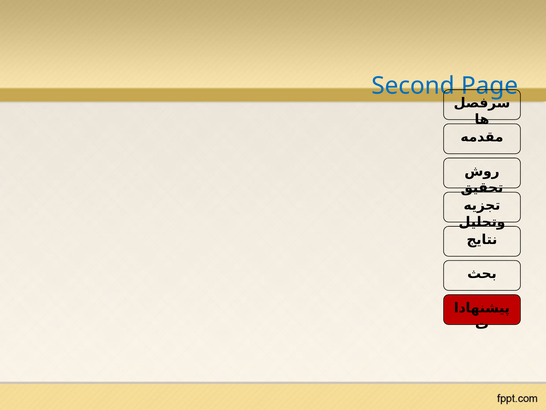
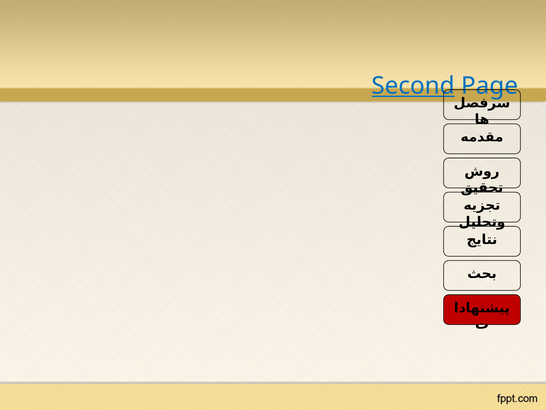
Second underline: none -> present
